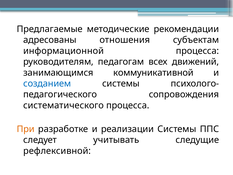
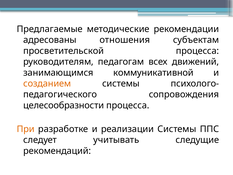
информационной: информационной -> просветительской
созданием colour: blue -> orange
систематического: систематического -> целесообразности
рефлексивной: рефлексивной -> рекомендаций
